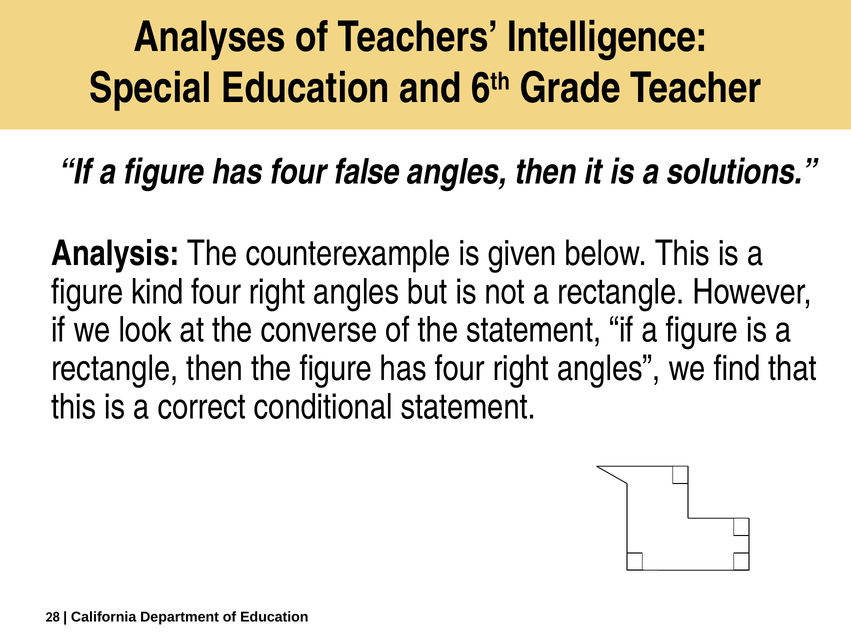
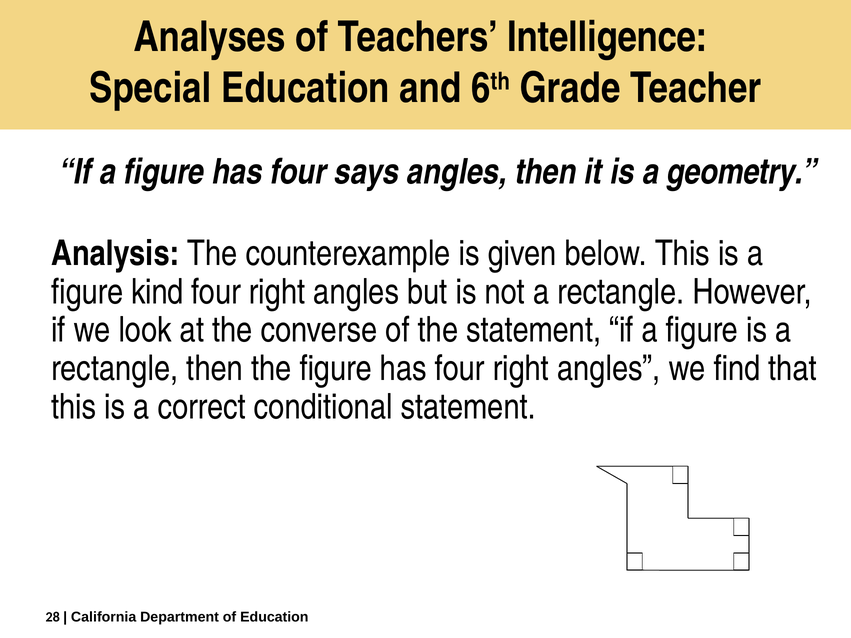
false: false -> says
solutions: solutions -> geometry
